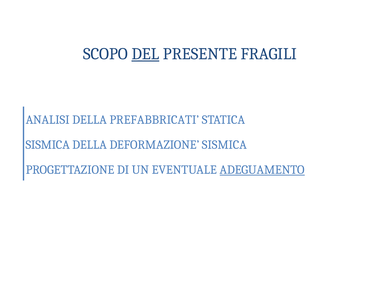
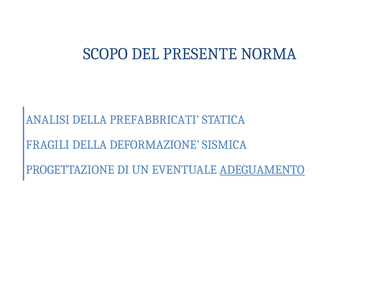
DEL underline: present -> none
FRAGILI: FRAGILI -> NORMA
SISMICA at (48, 145): SISMICA -> FRAGILI
